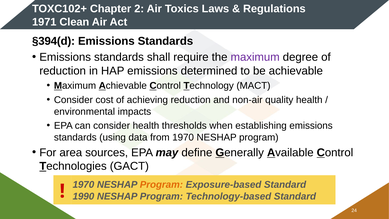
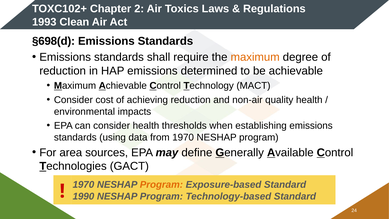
1971: 1971 -> 1993
§394(d: §394(d -> §698(d
maximum at (255, 57) colour: purple -> orange
